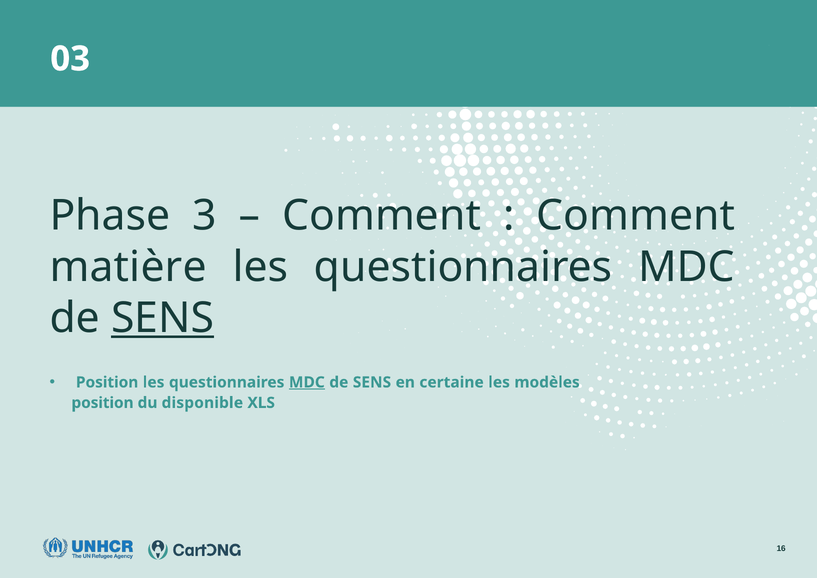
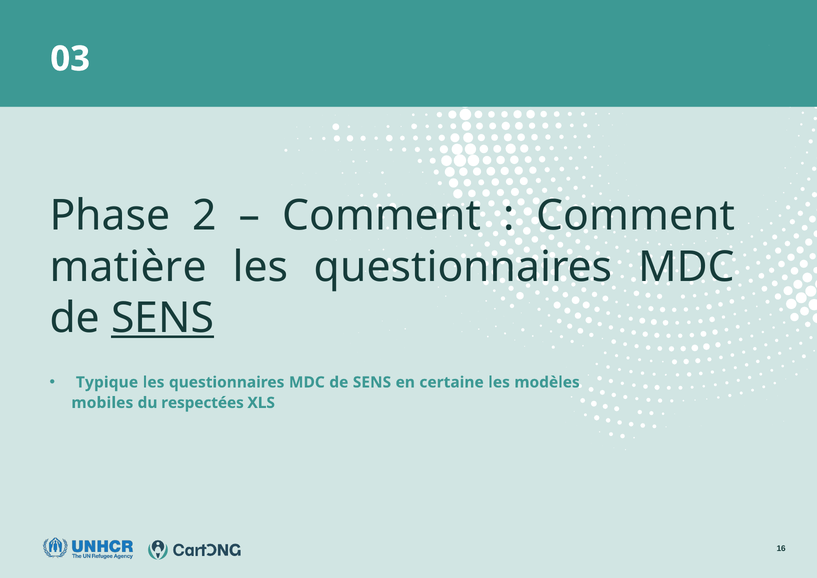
3: 3 -> 2
Position at (107, 382): Position -> Typique
MDC at (307, 382) underline: present -> none
position at (103, 403): position -> mobiles
disponible: disponible -> respectées
